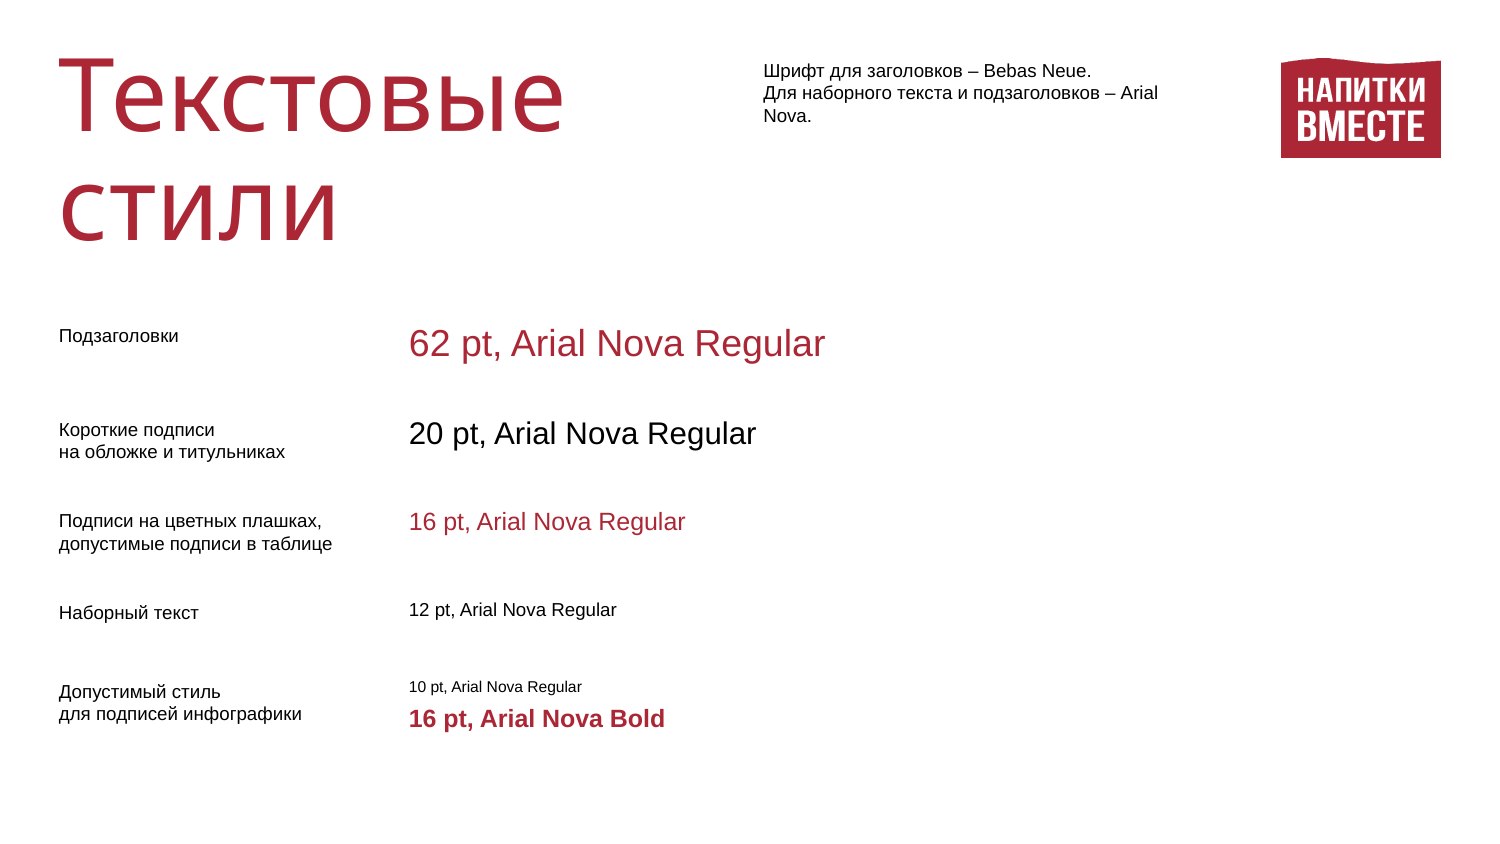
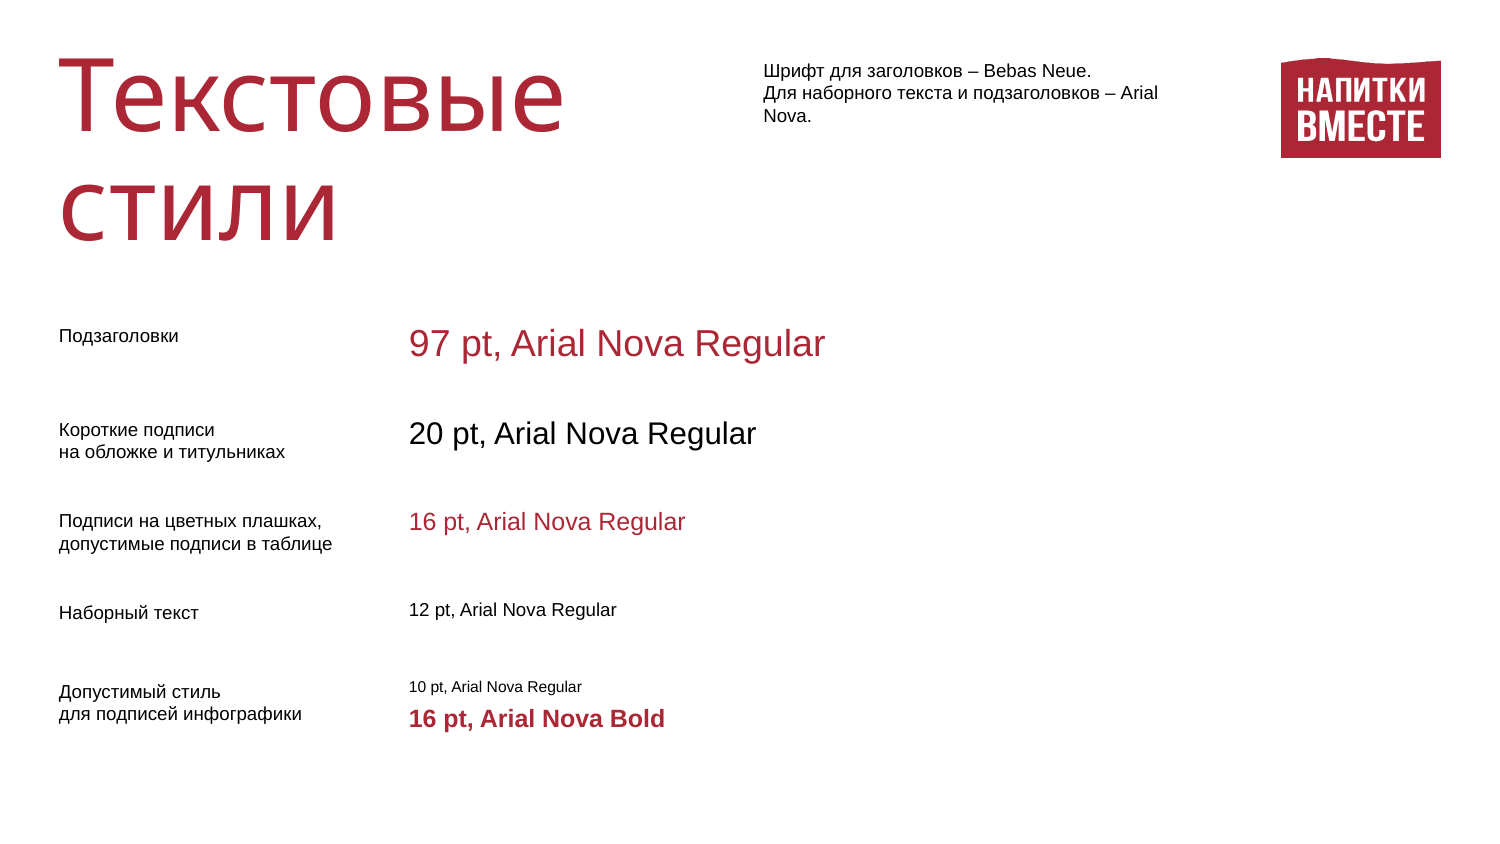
62: 62 -> 97
